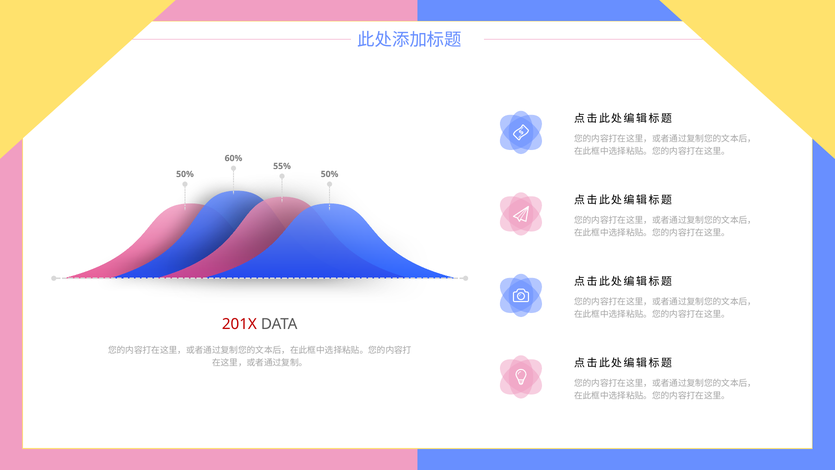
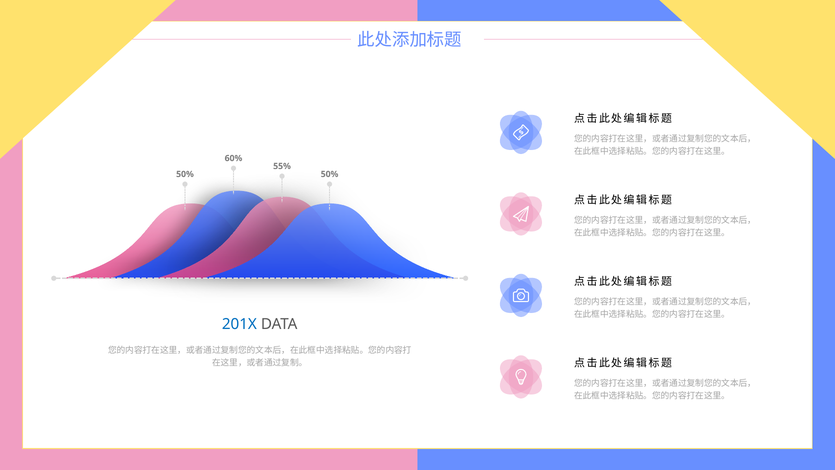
201X colour: red -> blue
